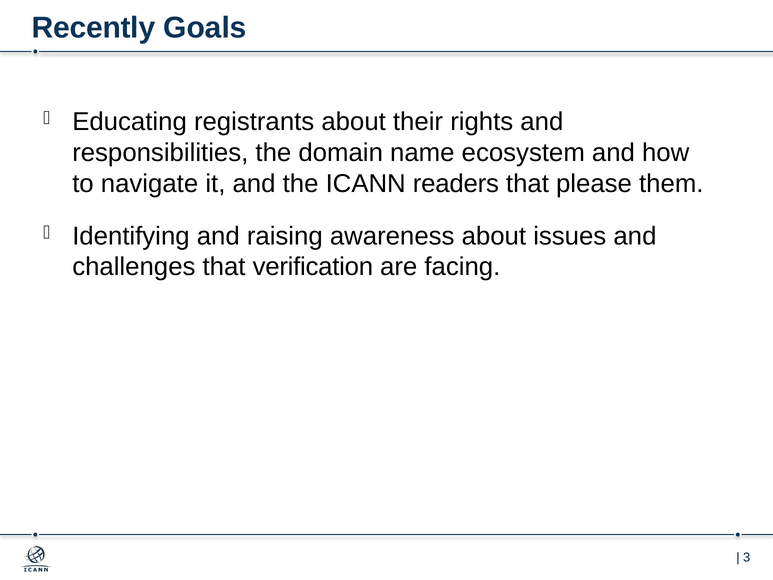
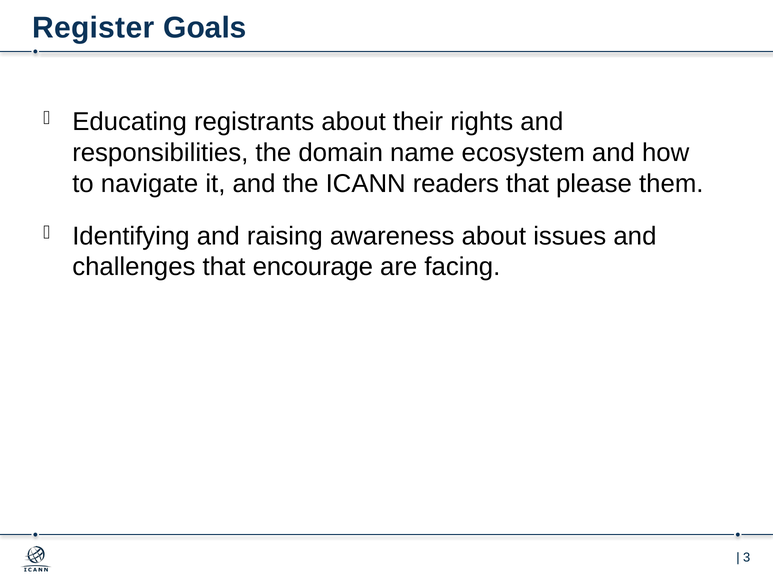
Recently: Recently -> Register
verification: verification -> encourage
